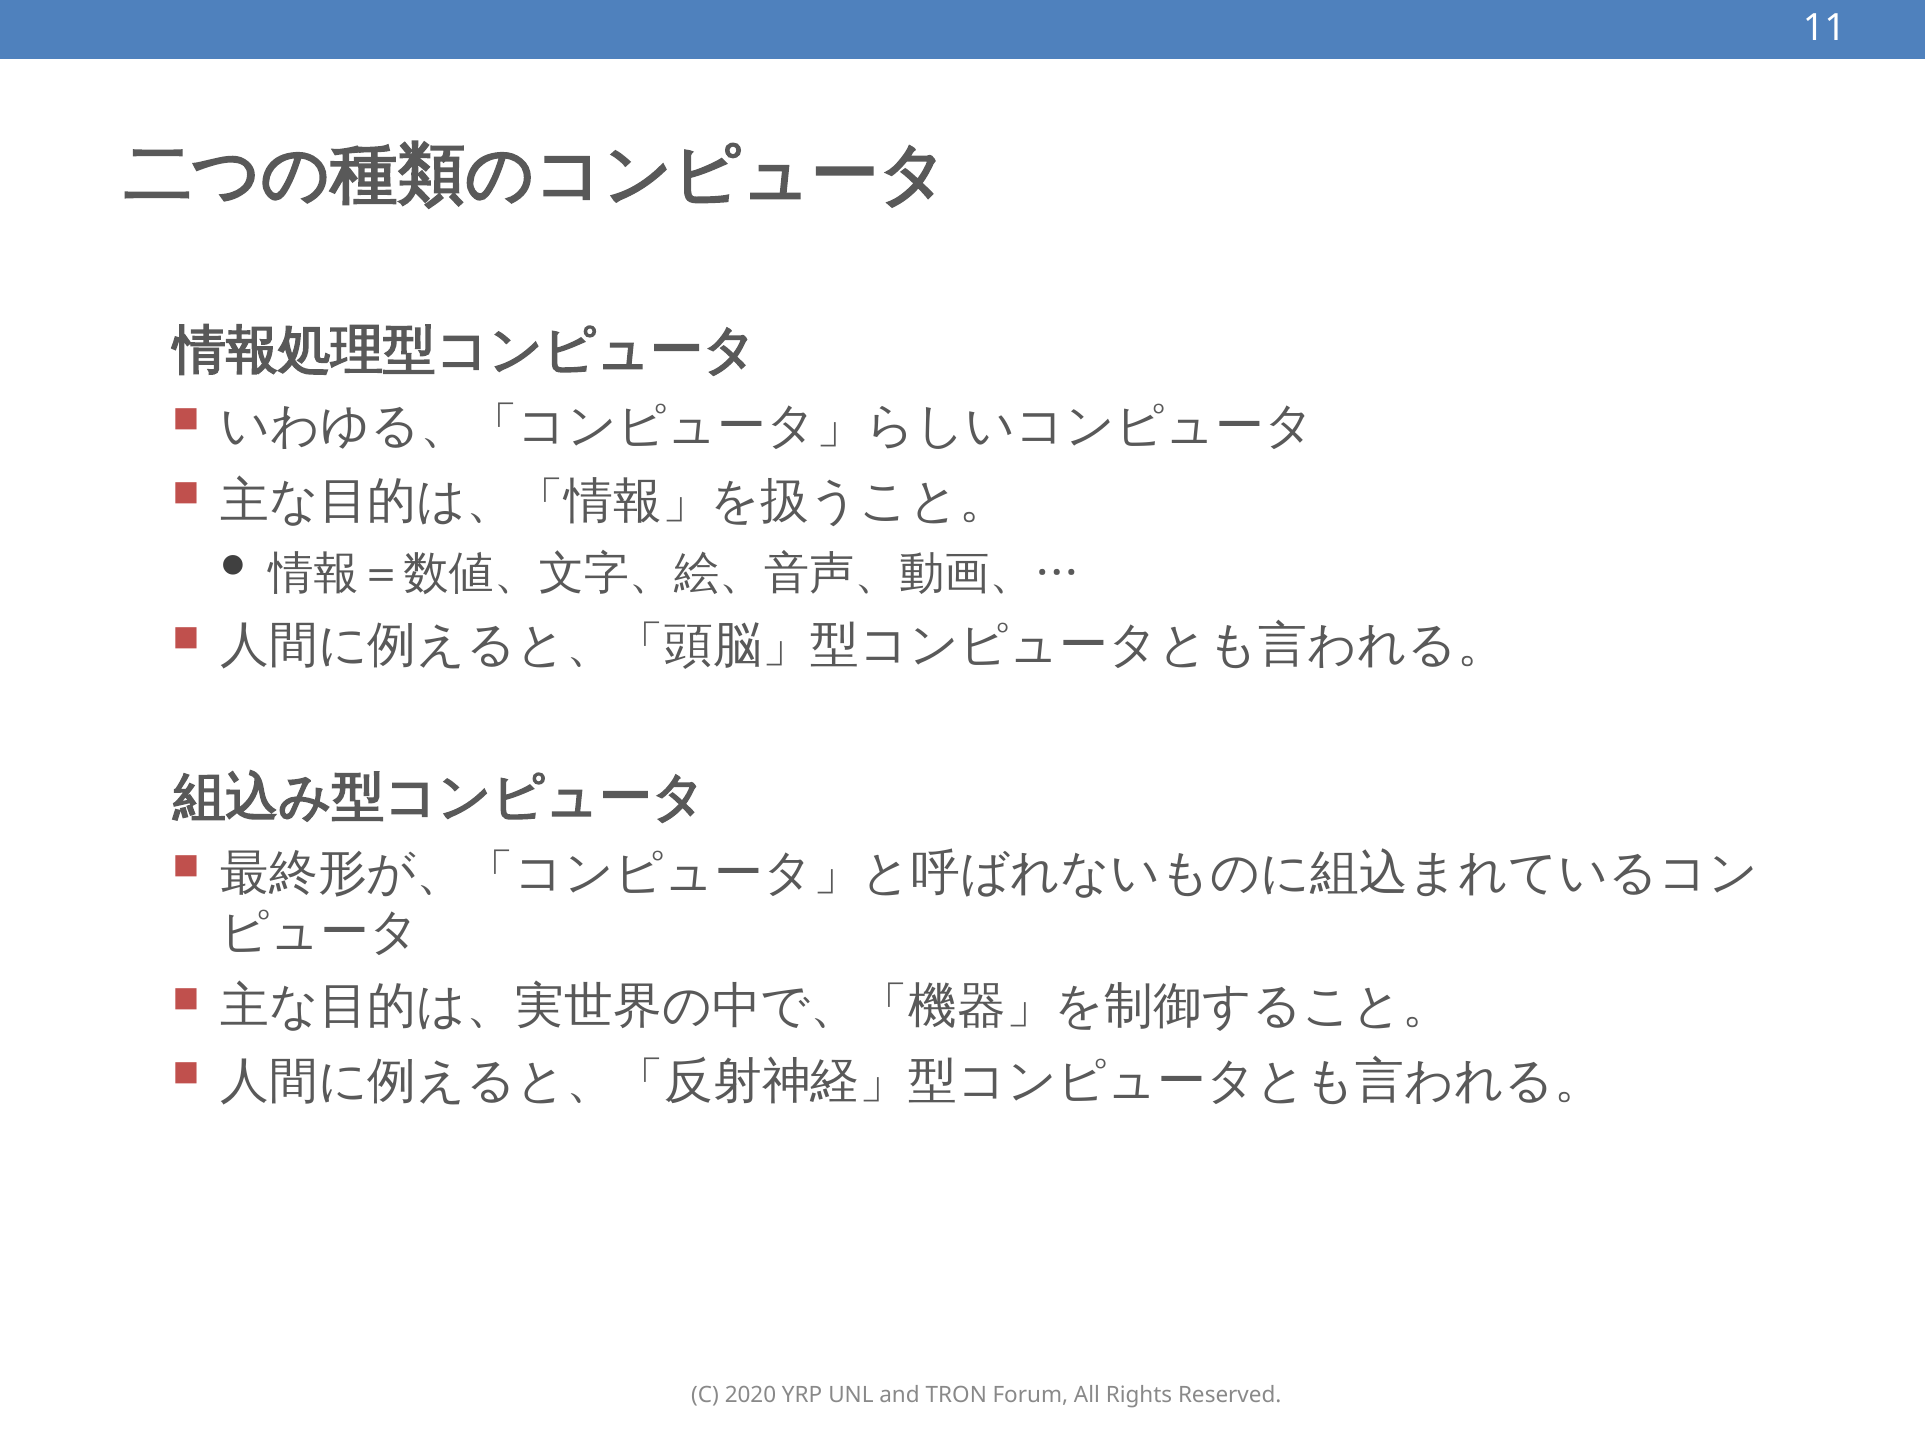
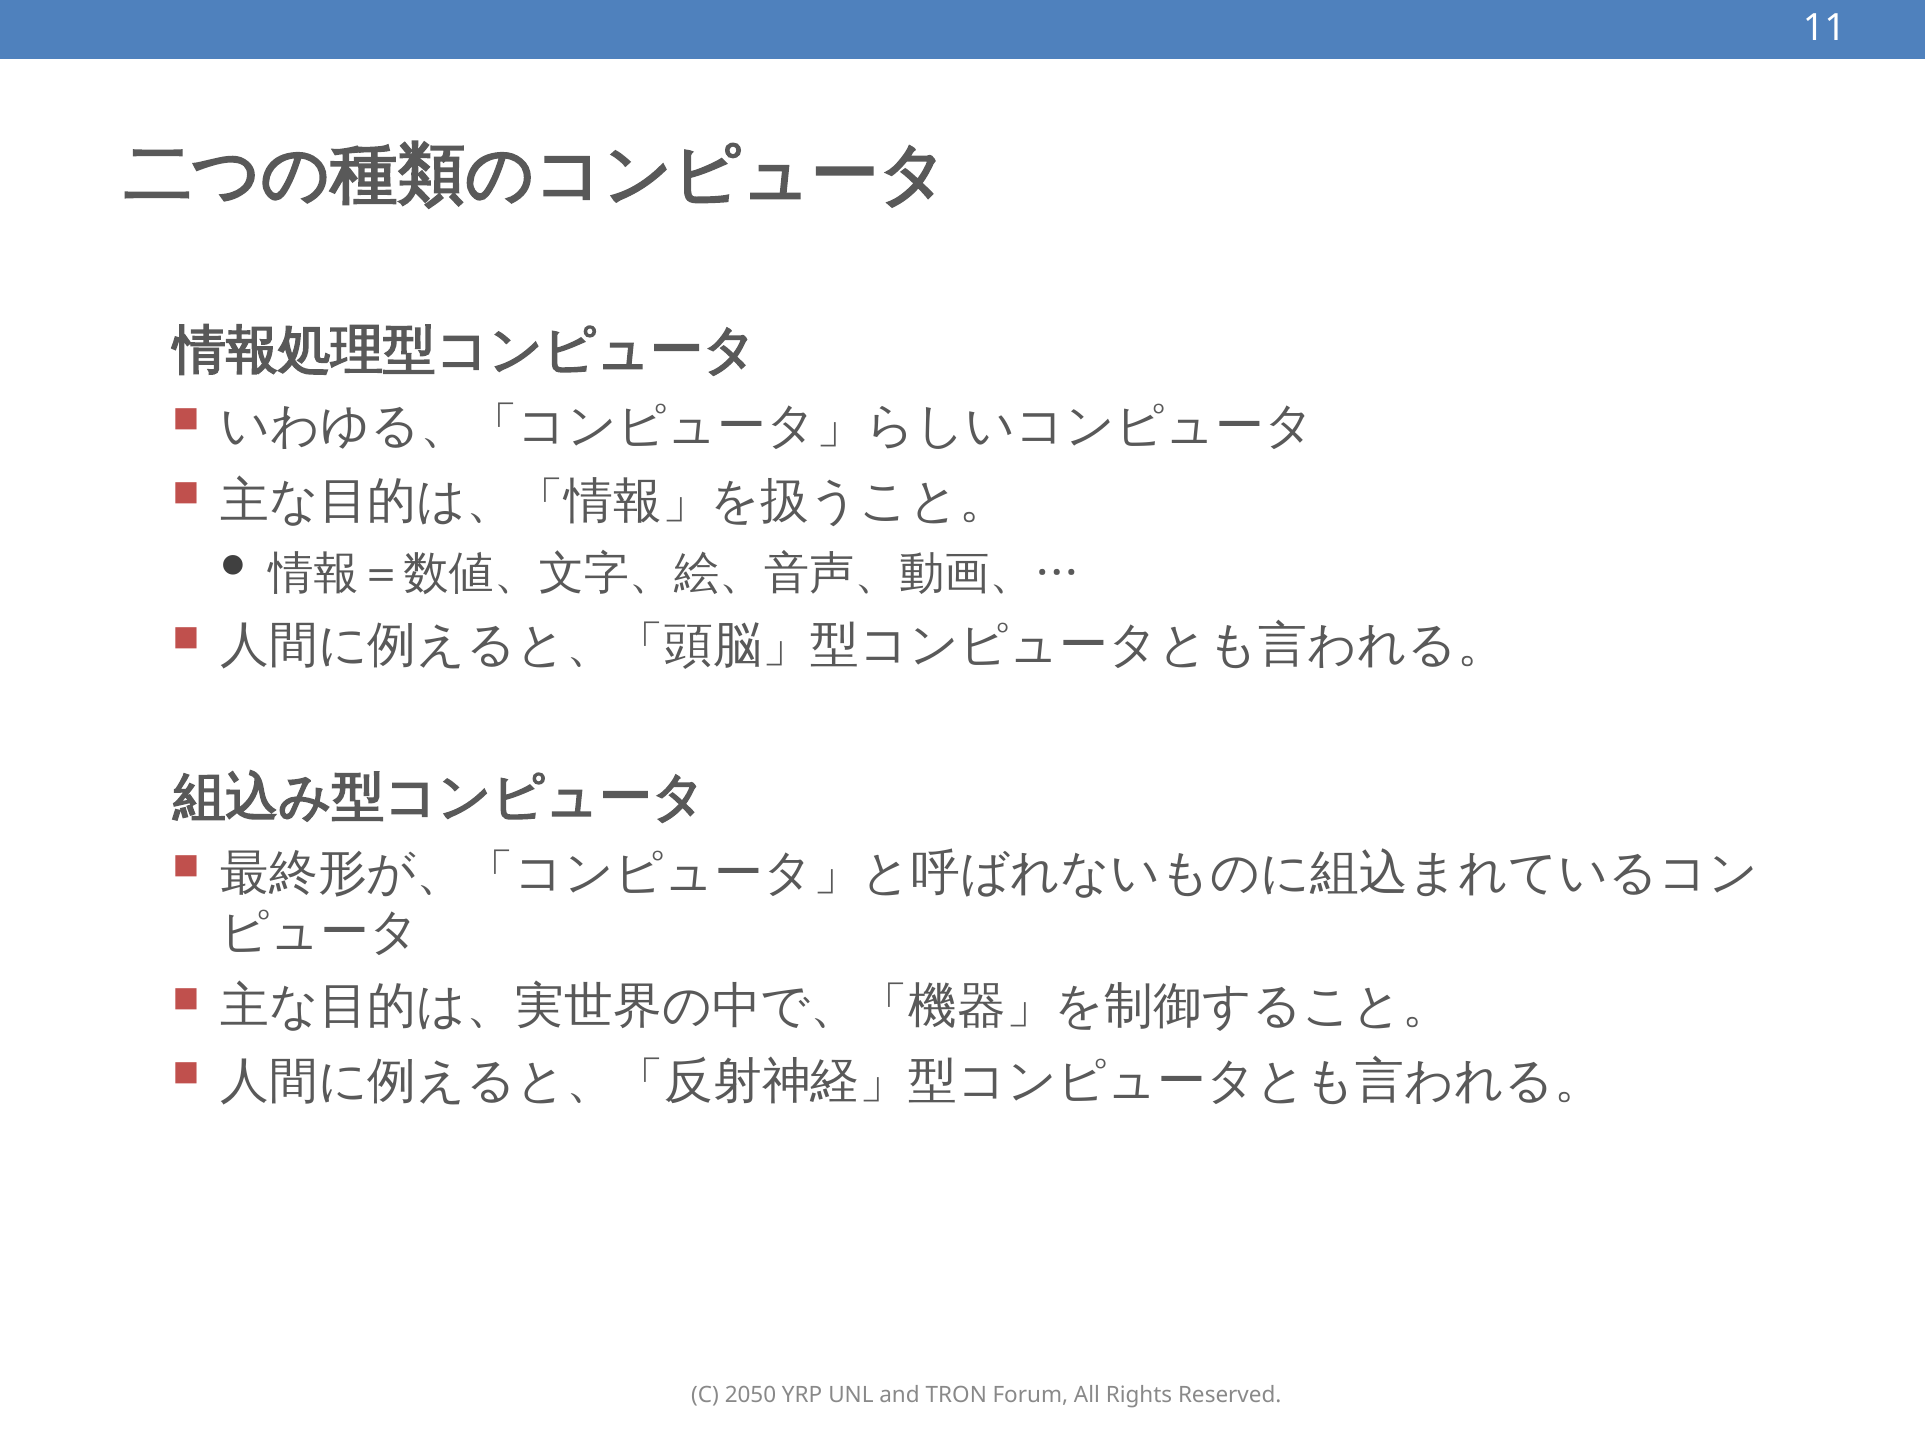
2020: 2020 -> 2050
